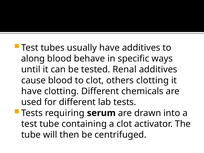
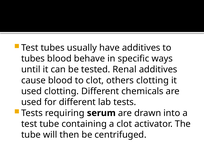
along at (33, 59): along -> tubes
have at (32, 91): have -> used
